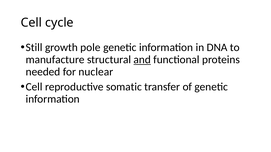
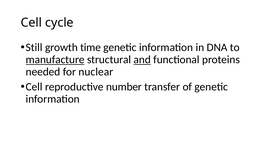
pole: pole -> time
manufacture underline: none -> present
somatic: somatic -> number
